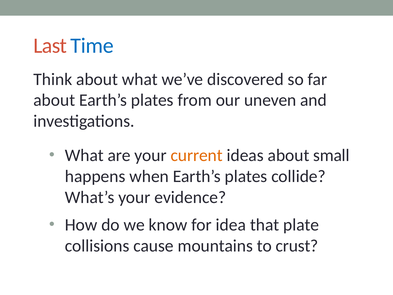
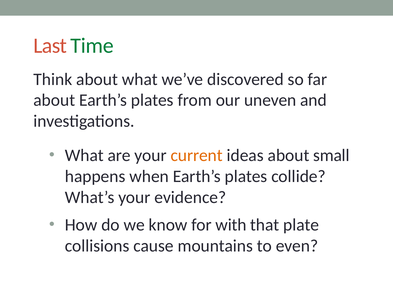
Time colour: blue -> green
idea: idea -> with
crust: crust -> even
